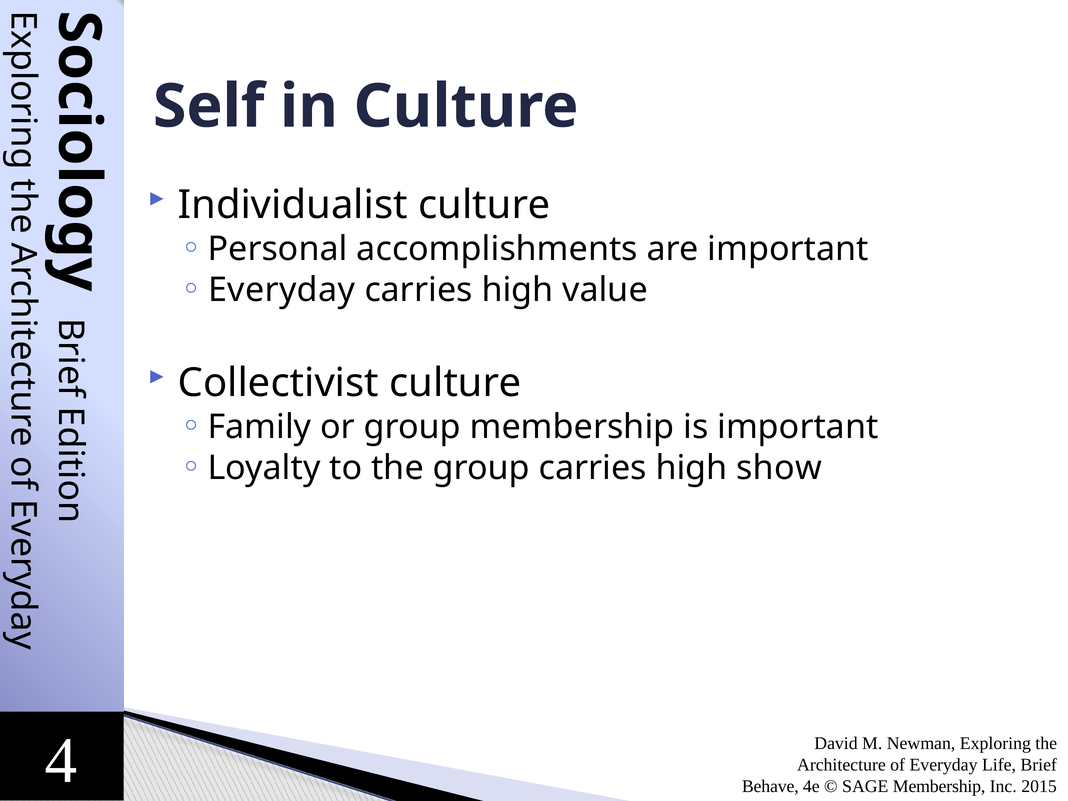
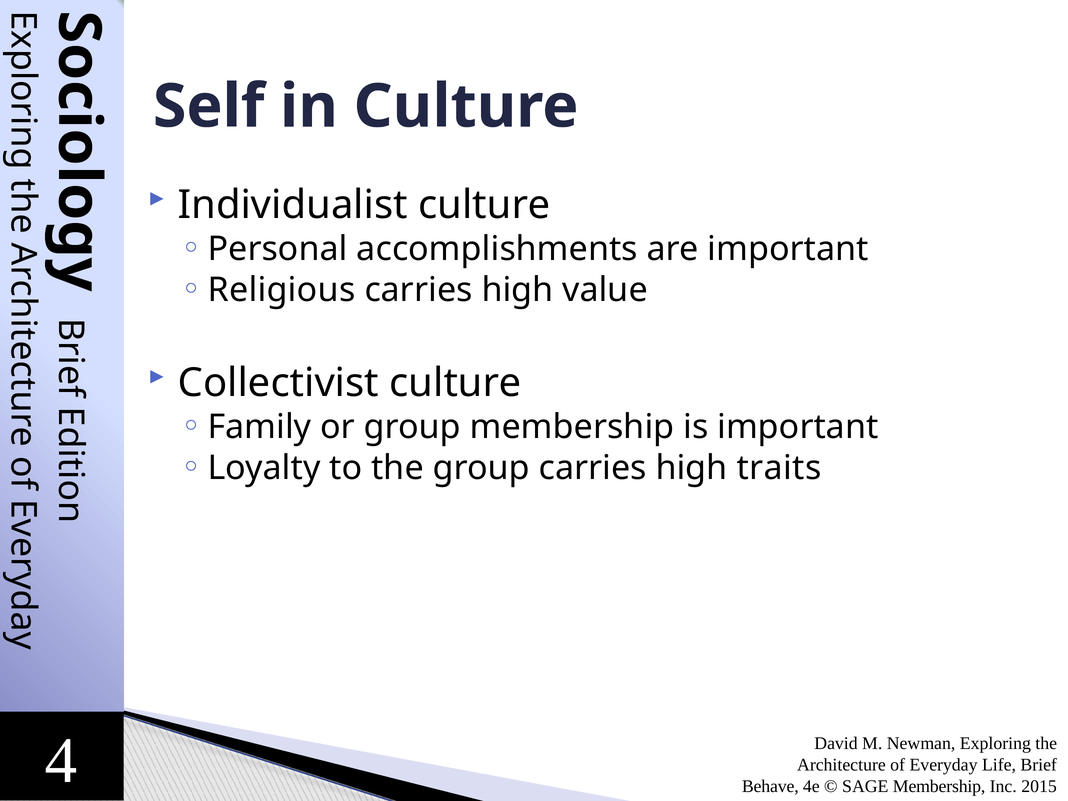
Everyday at (282, 290): Everyday -> Religious
show: show -> traits
